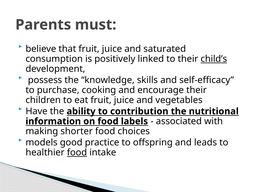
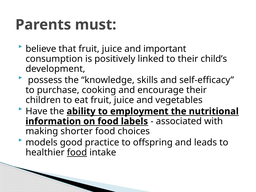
saturated: saturated -> important
child’s underline: present -> none
contribution: contribution -> employment
